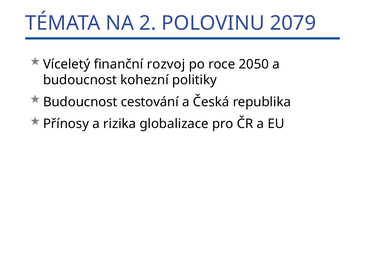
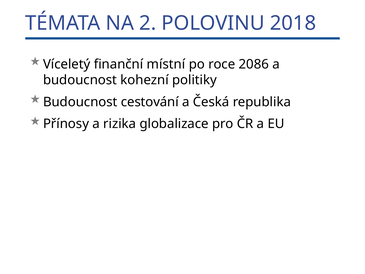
2079: 2079 -> 2018
rozvoj: rozvoj -> místní
2050: 2050 -> 2086
